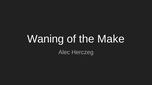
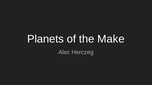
Waning: Waning -> Planets
